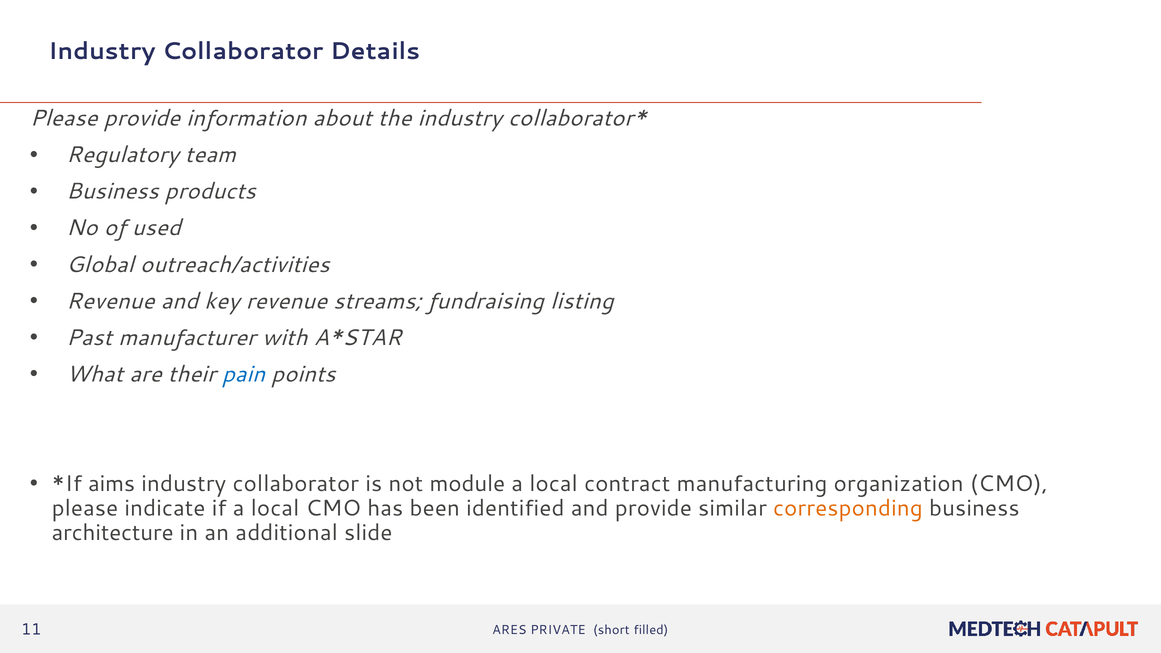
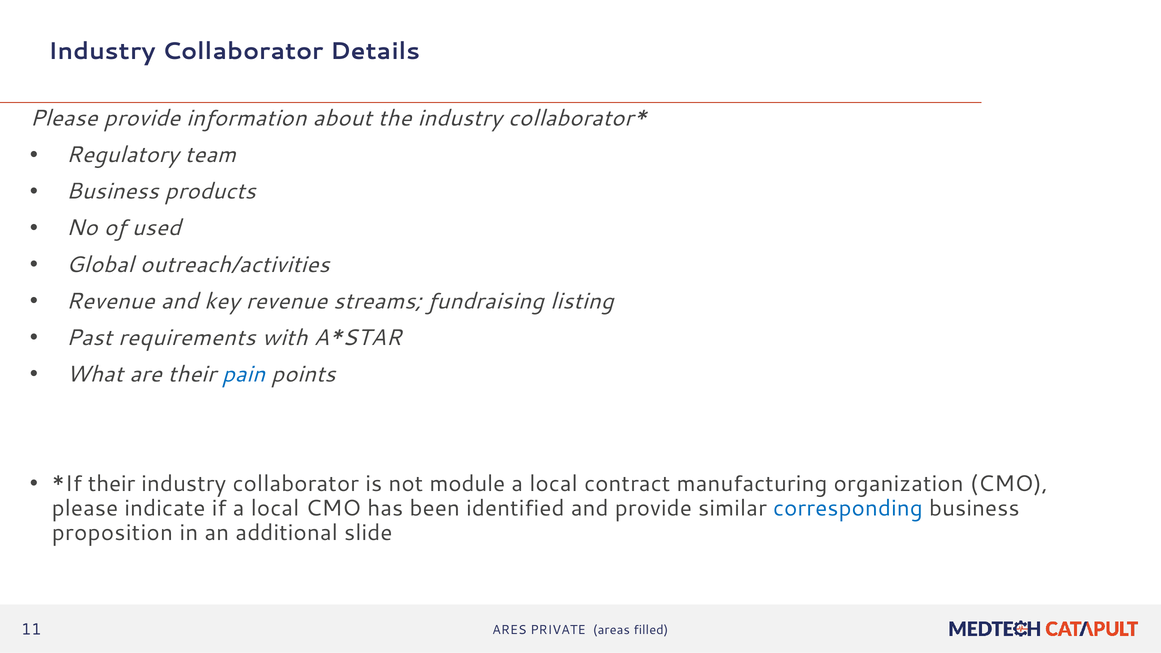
manufacturer: manufacturer -> requirements
aims at (112, 484): aims -> their
corresponding colour: orange -> blue
architecture: architecture -> proposition
short: short -> areas
